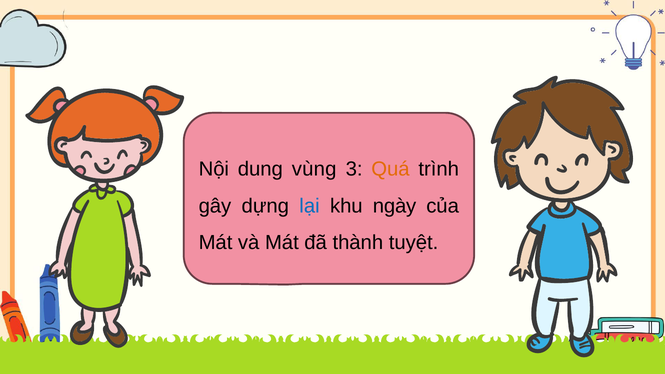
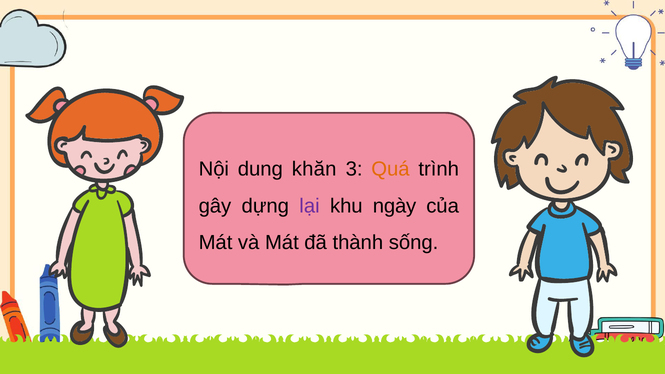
vùng: vùng -> khăn
lại colour: blue -> purple
tuyệt: tuyệt -> sống
